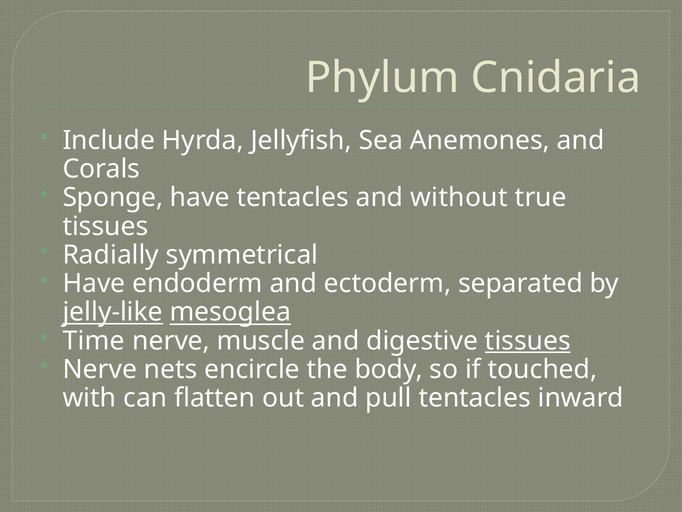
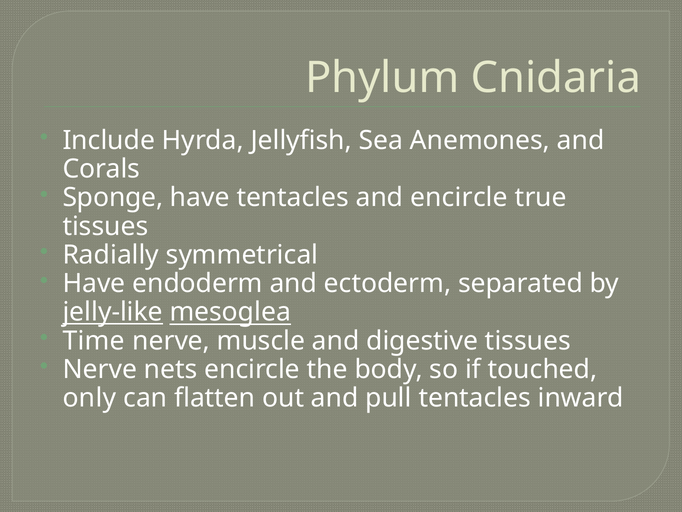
and without: without -> encircle
tissues at (528, 340) underline: present -> none
with: with -> only
